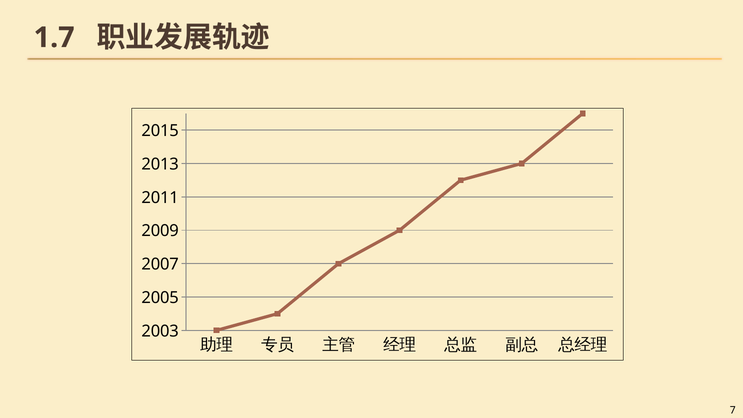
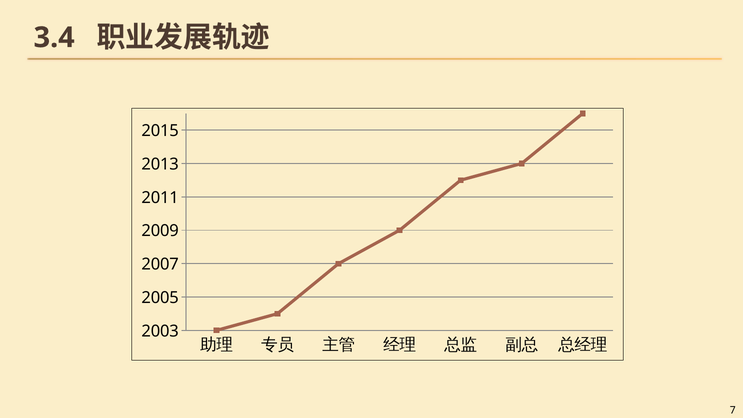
1.7: 1.7 -> 3.4
